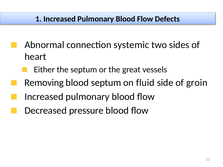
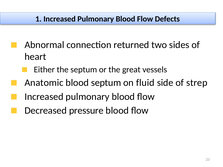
systemic: systemic -> returned
Removing: Removing -> Anatomic
groin: groin -> strep
